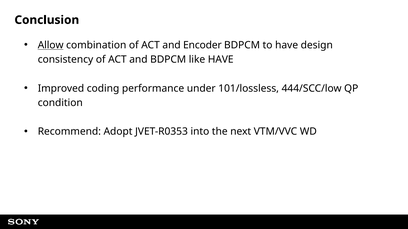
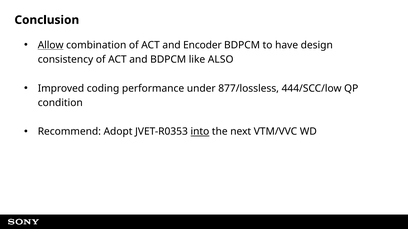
like HAVE: HAVE -> ALSO
101/lossless: 101/lossless -> 877/lossless
into underline: none -> present
